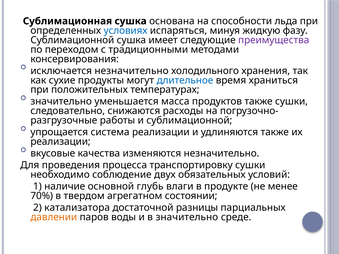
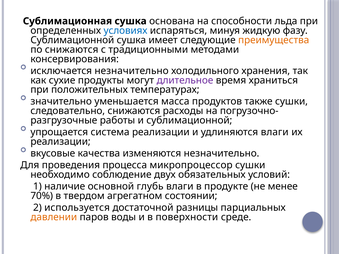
преимущества colour: purple -> orange
по переходом: переходом -> снижаются
длительное colour: blue -> purple
удлиняются также: также -> влаги
транспортировку: транспортировку -> микропроцессор
катализатора: катализатора -> используется
в значительно: значительно -> поверхности
